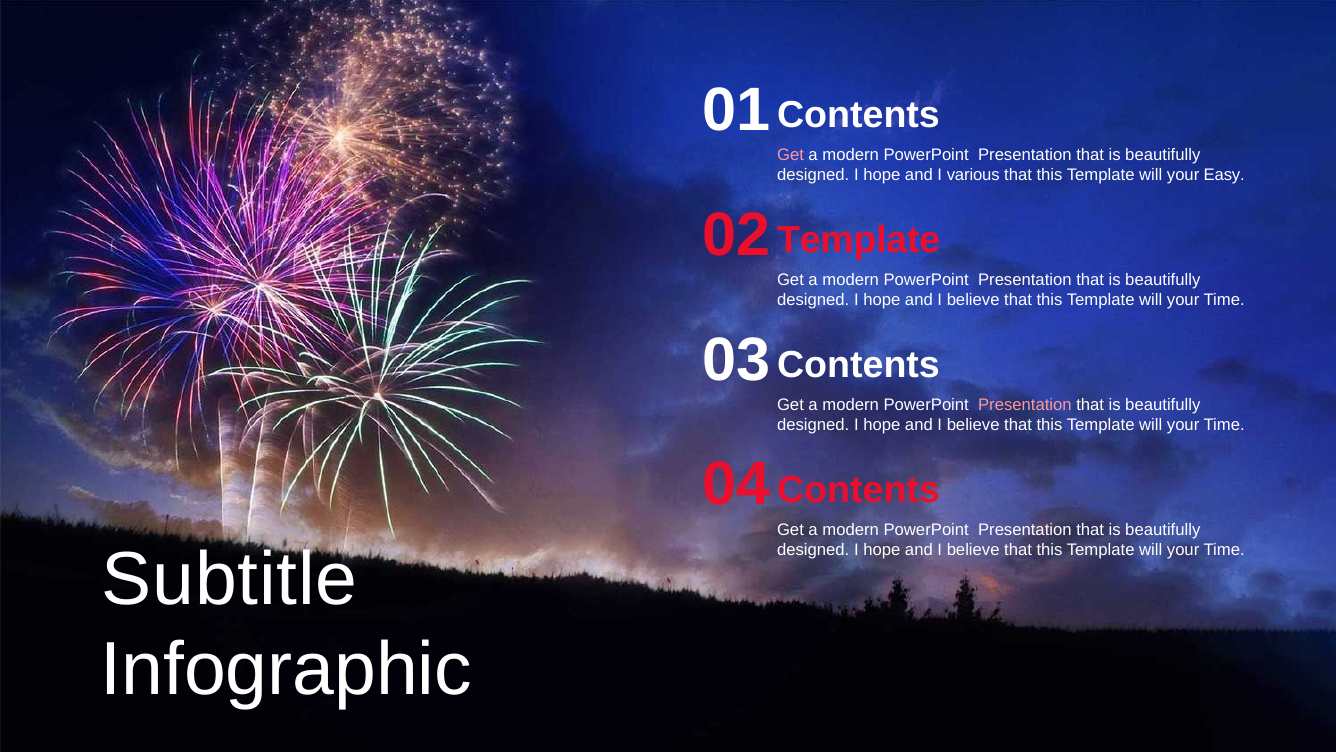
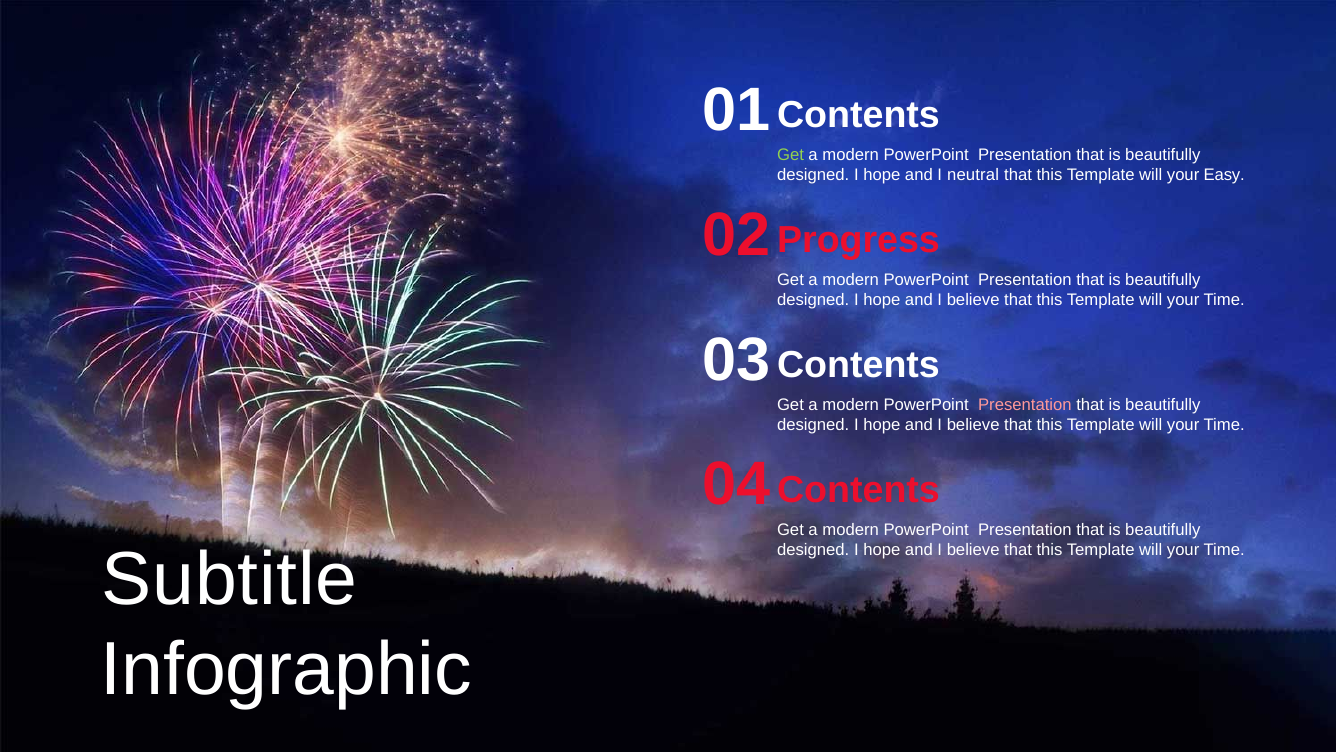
Get at (791, 155) colour: pink -> light green
various: various -> neutral
Template at (859, 240): Template -> Progress
